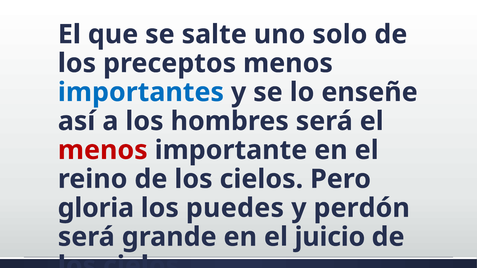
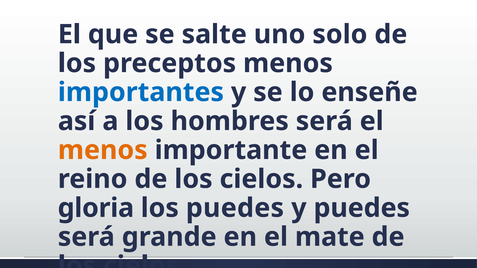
menos at (103, 150) colour: red -> orange
y perdón: perdón -> puedes
juicio: juicio -> mate
